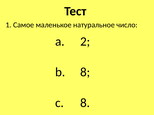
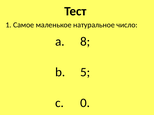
2: 2 -> 8
8 at (85, 72): 8 -> 5
8 at (85, 103): 8 -> 0
